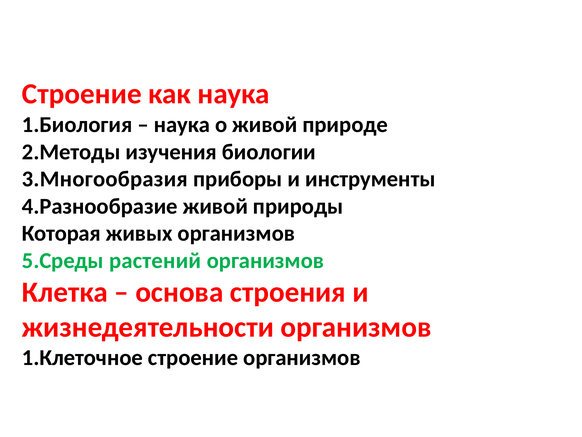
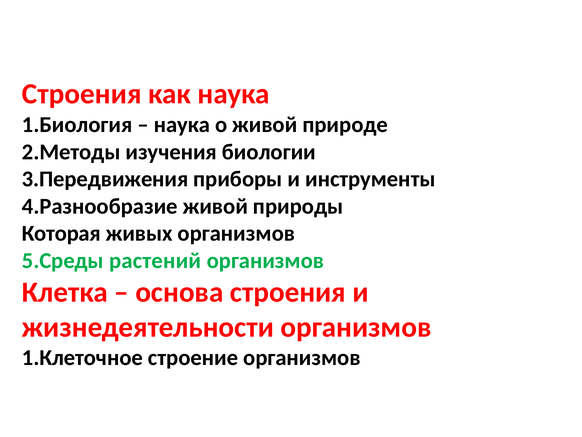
Строение at (82, 94): Строение -> Строения
3.Многообразия: 3.Многообразия -> 3.Передвижения
